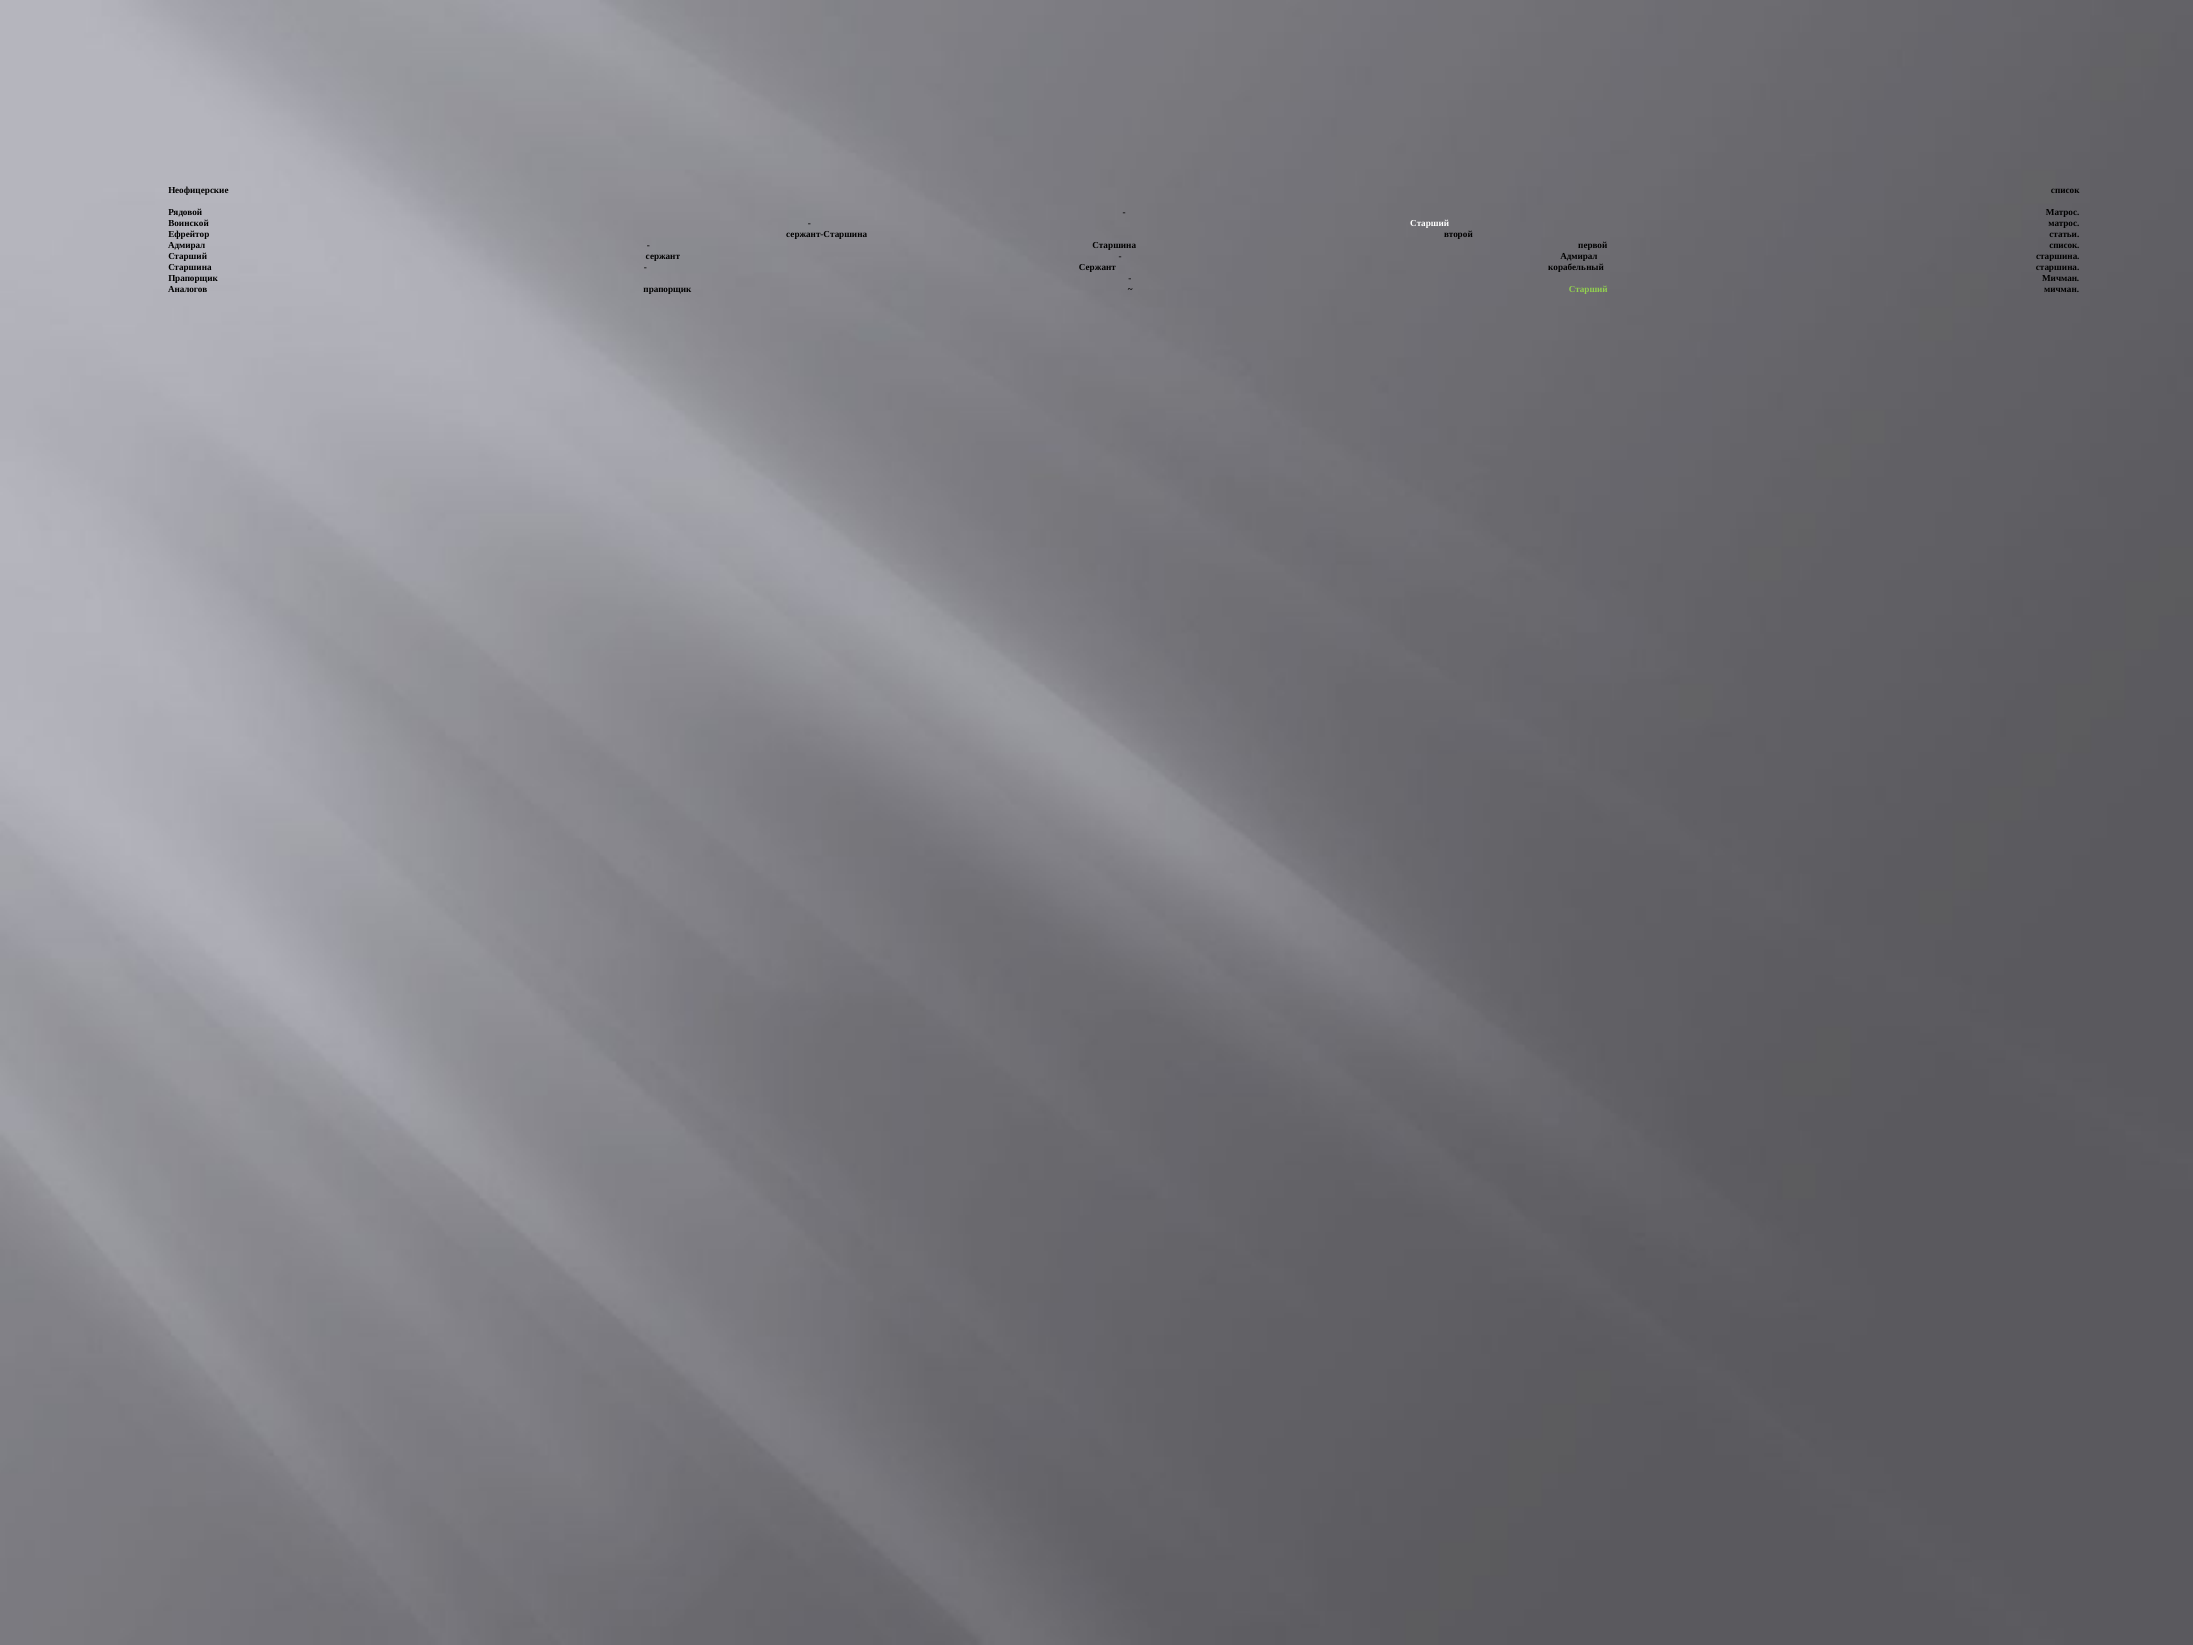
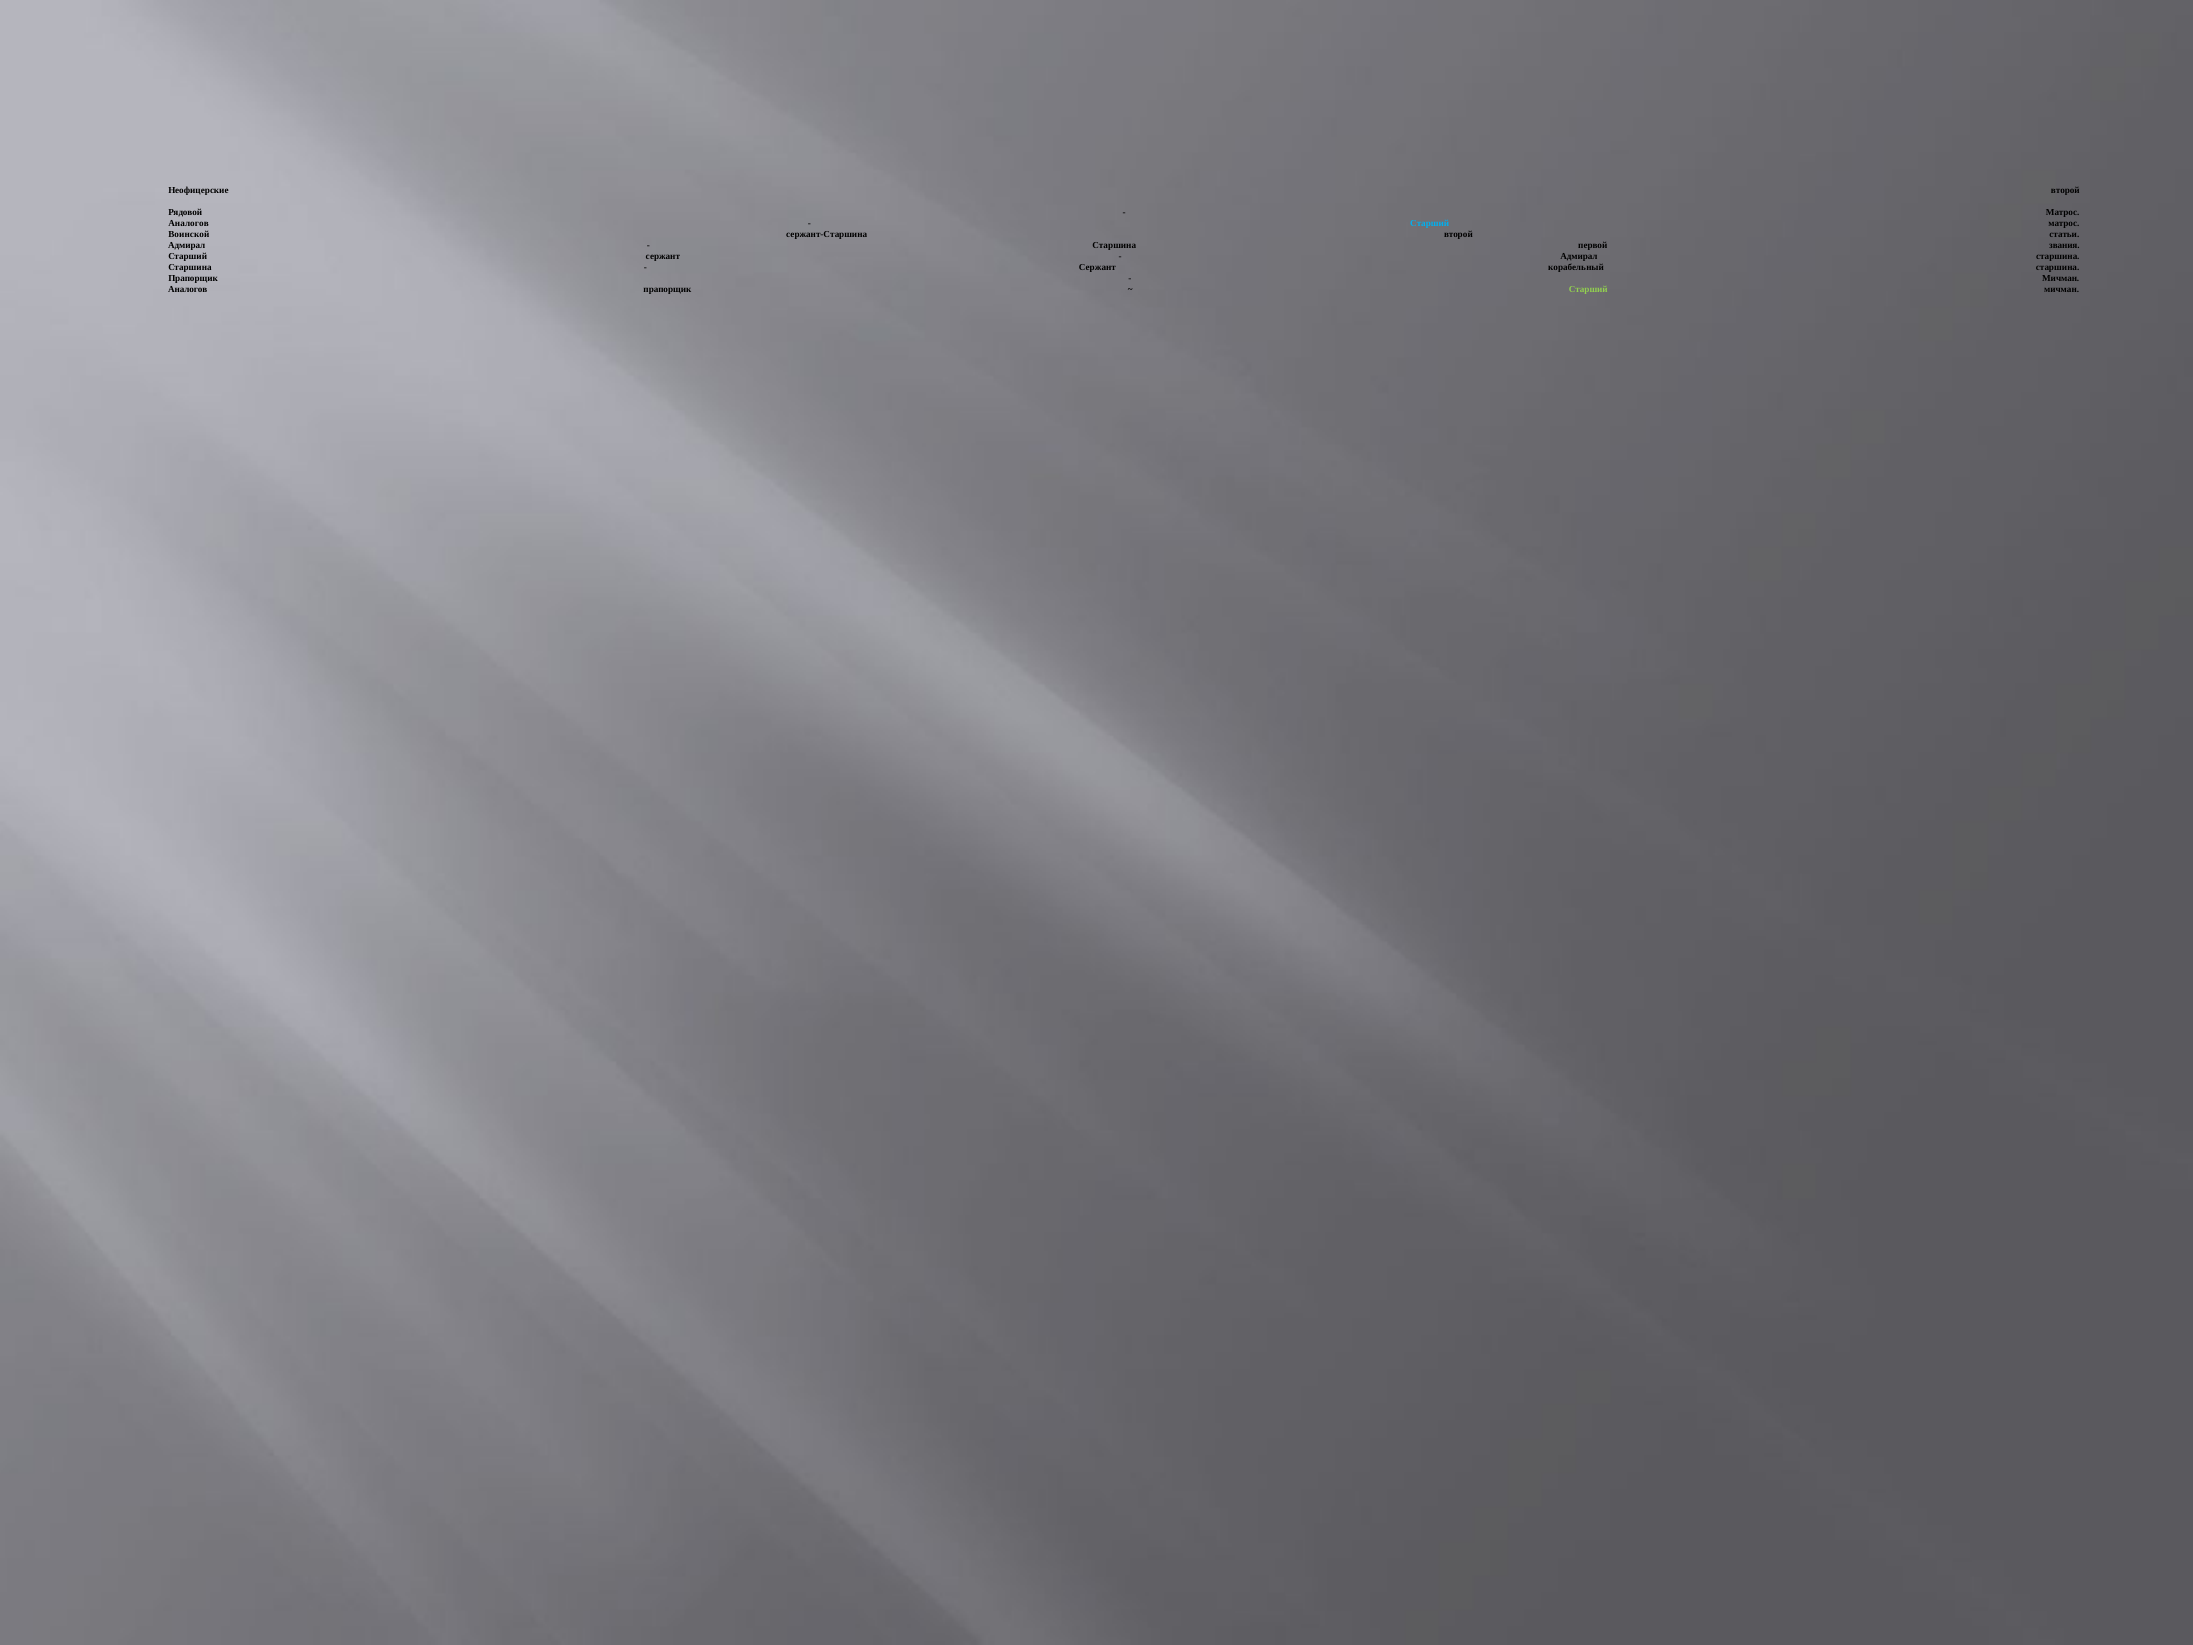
Неофицерские список: список -> второй
Воинской at (189, 223): Воинской -> Аналогов
Старший at (1430, 223) colour: white -> light blue
Ефрейтор: Ефрейтор -> Воинской
первой список: список -> звания
